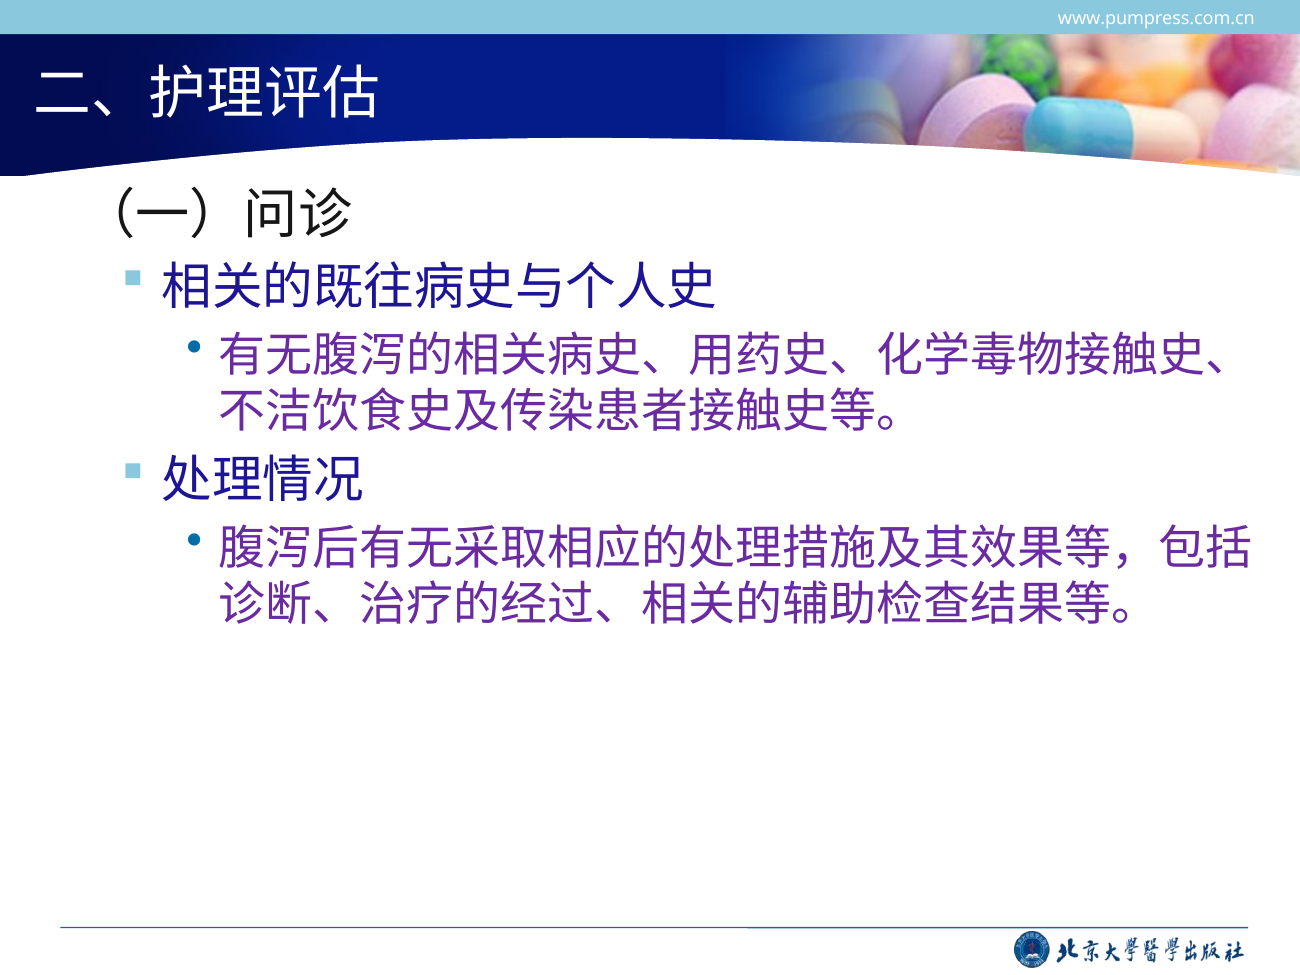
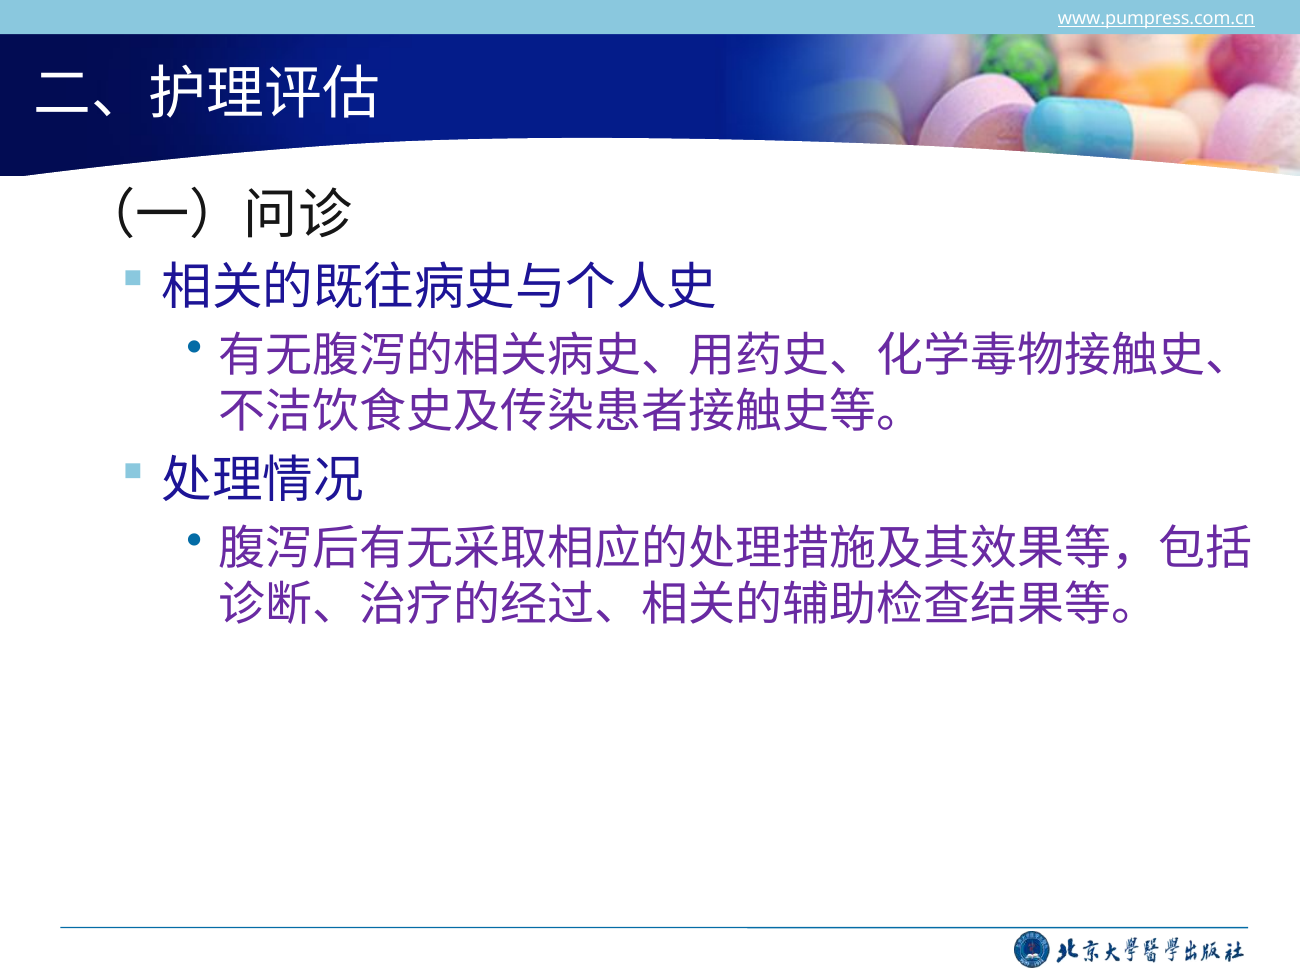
www.pumpress.com.cn underline: none -> present
